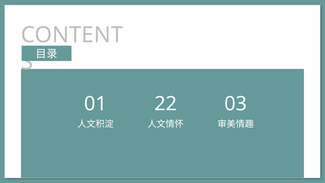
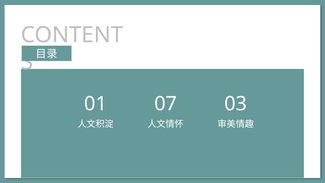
22: 22 -> 07
